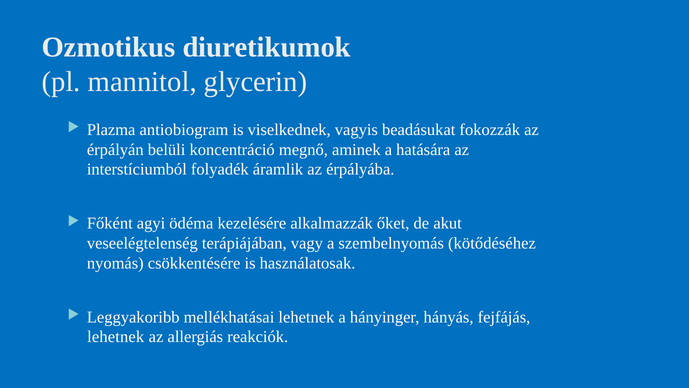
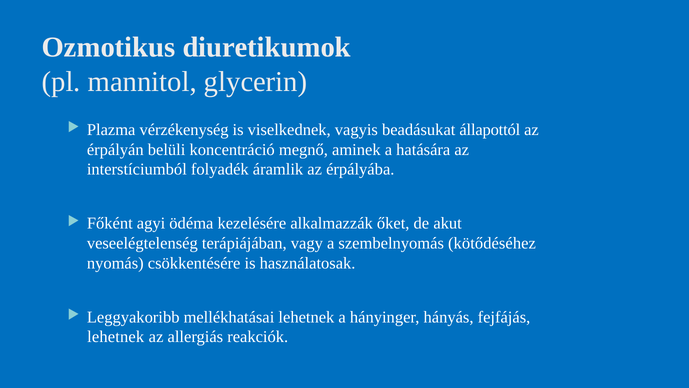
antiobiogram: antiobiogram -> vérzékenység
fokozzák: fokozzák -> állapottól
